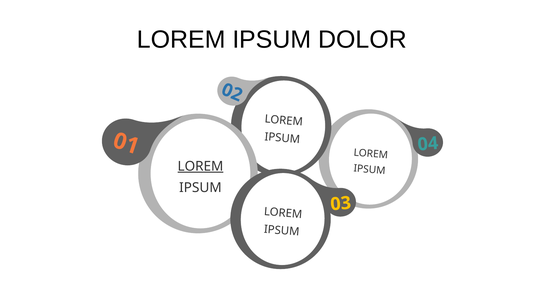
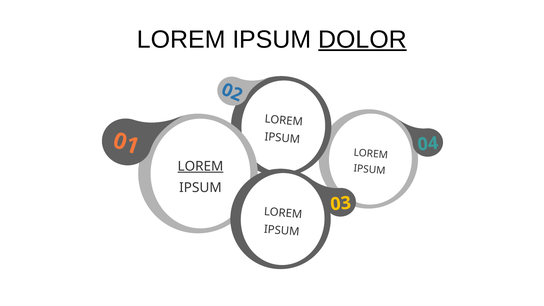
DOLOR underline: none -> present
